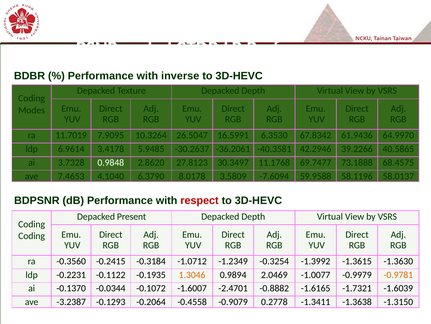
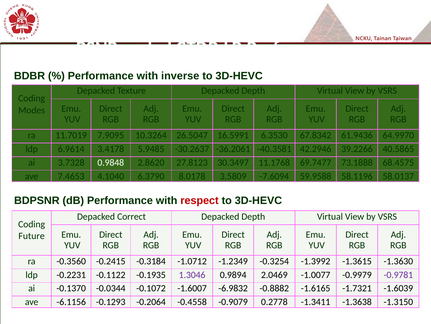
Present: Present -> Correct
Coding at (32, 236): Coding -> Future
1.3046 colour: orange -> purple
-0.9781 colour: orange -> purple
-2.4701: -2.4701 -> -6.9832
-3.2387: -3.2387 -> -6.1156
